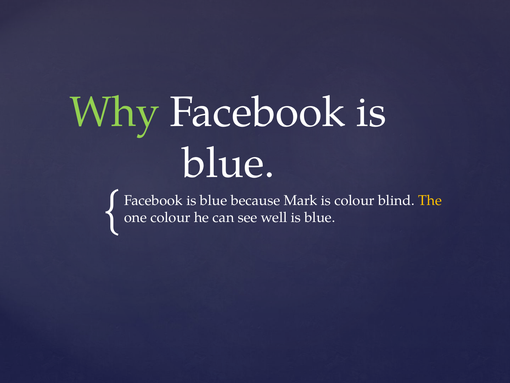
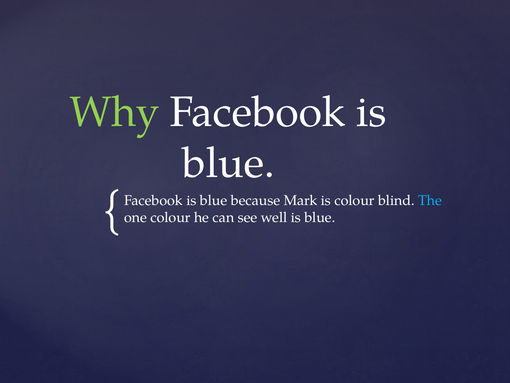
The colour: yellow -> light blue
